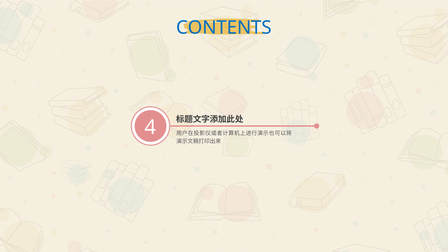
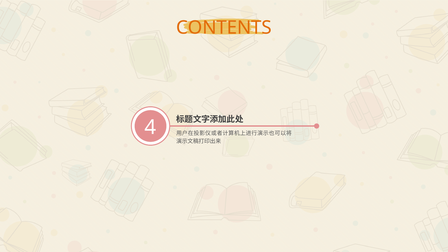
CONTENTS colour: blue -> orange
